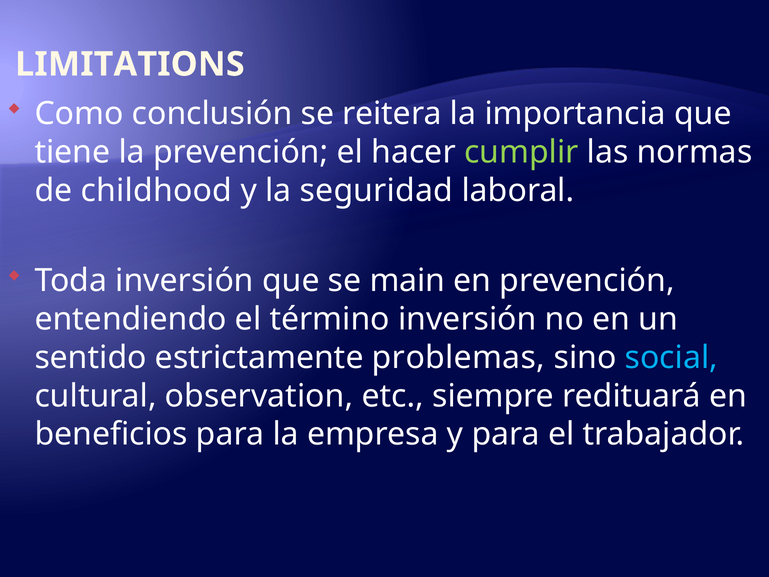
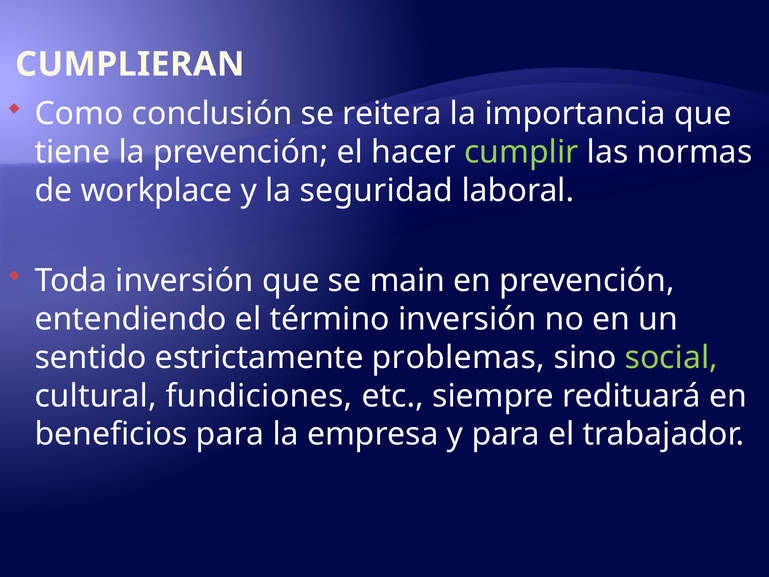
LIMITATIONS: LIMITATIONS -> CUMPLIERAN
childhood: childhood -> workplace
social colour: light blue -> light green
observation: observation -> fundiciones
